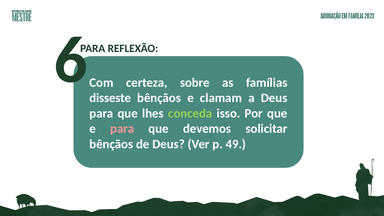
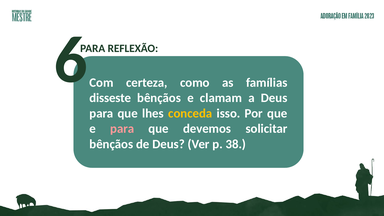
sobre: sobre -> como
conceda colour: light green -> yellow
49: 49 -> 38
